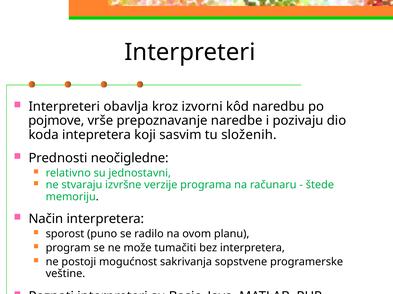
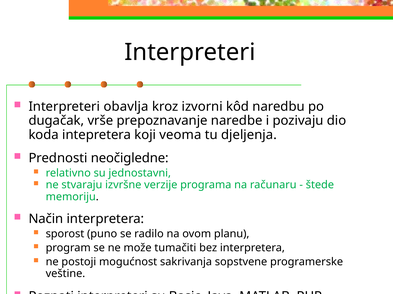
pojmove: pojmove -> dugačak
sasvim: sasvim -> veoma
složenih: složenih -> djeljenja
